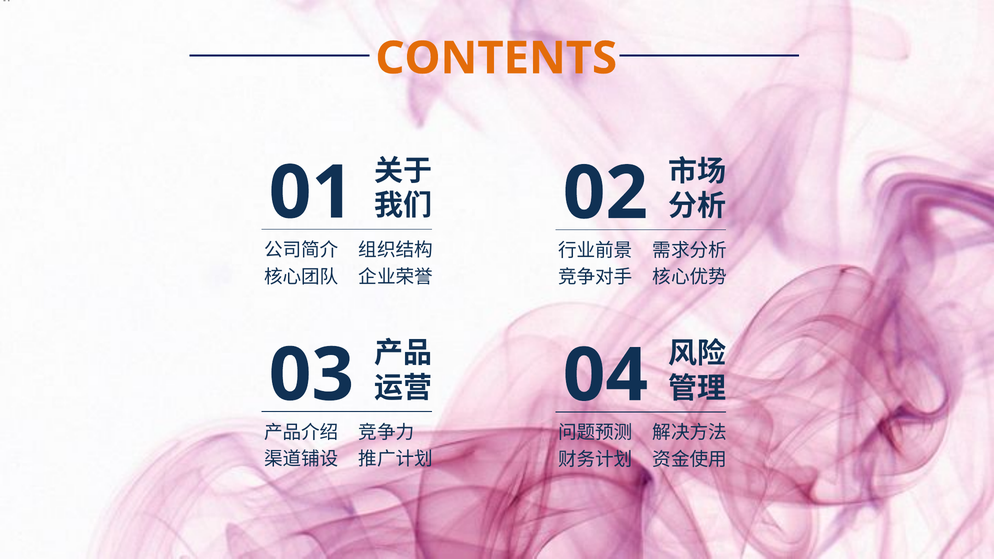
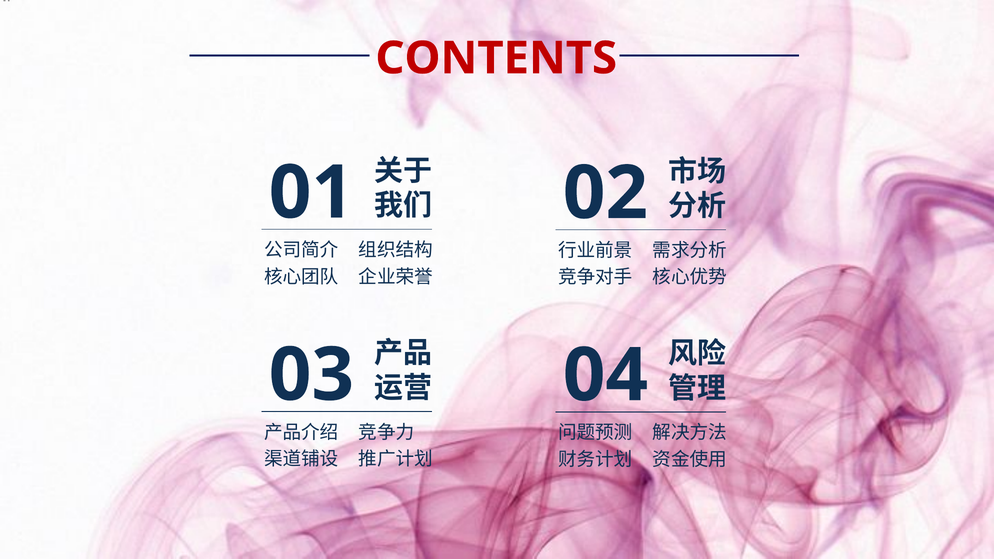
CONTENTS colour: orange -> red
